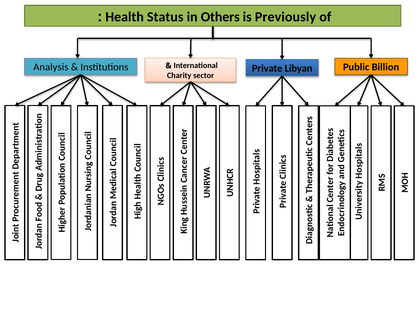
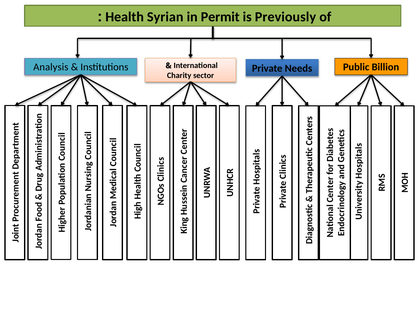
Status: Status -> Syrian
Others: Others -> Permit
Libyan: Libyan -> Needs
